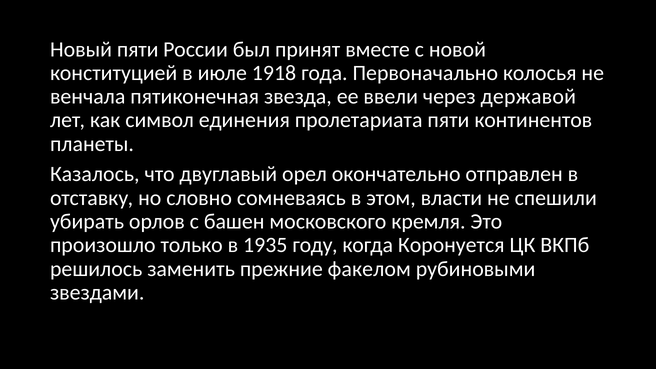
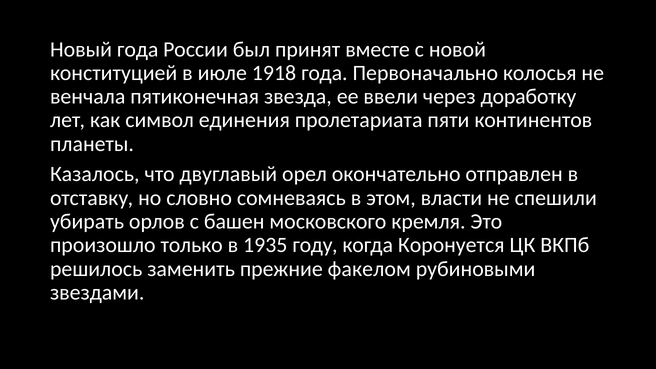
Новый пяти: пяти -> года
державой: державой -> доработку
